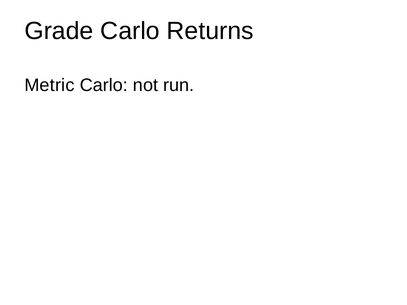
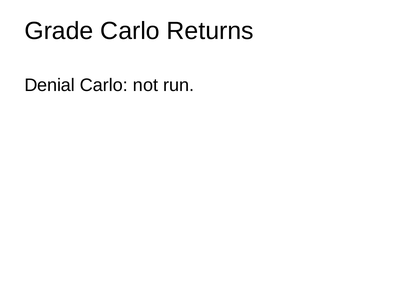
Metric: Metric -> Denial
